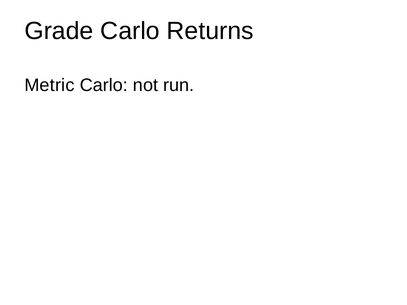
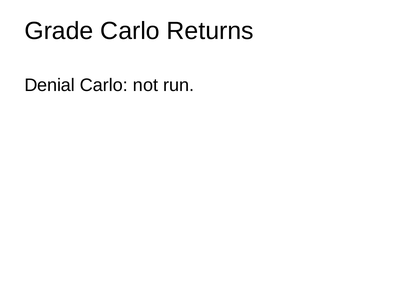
Metric: Metric -> Denial
